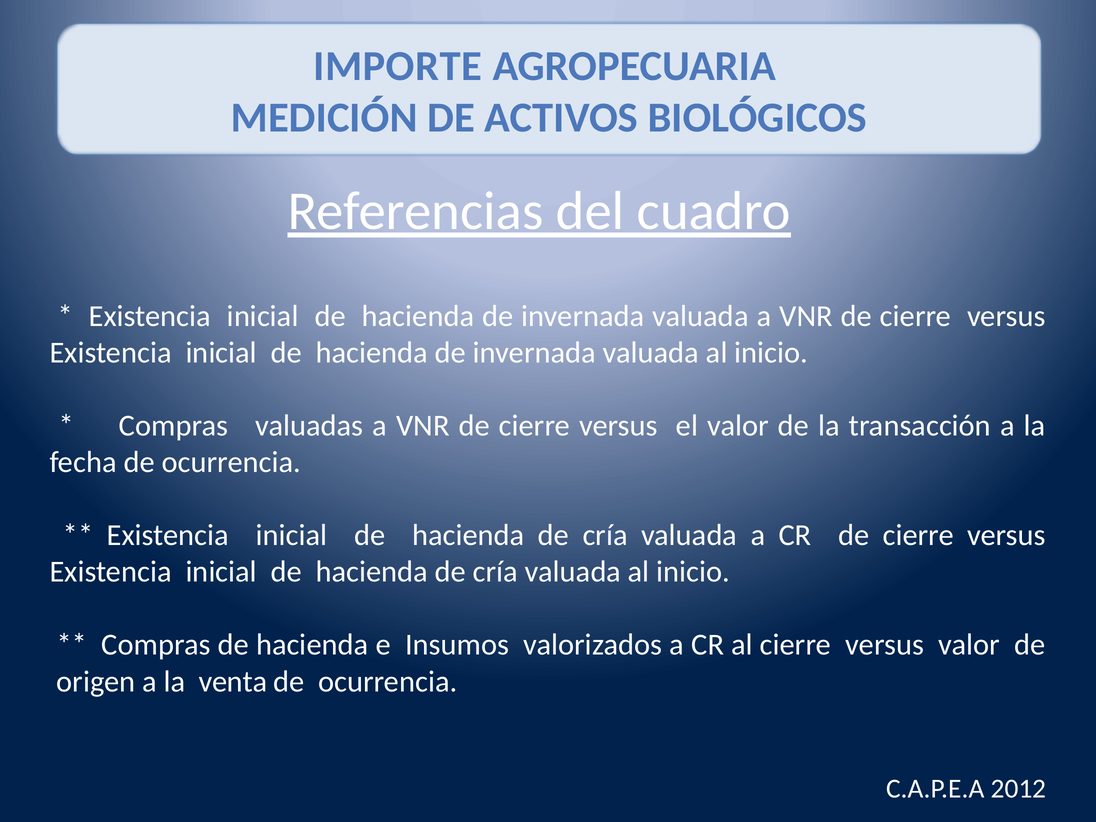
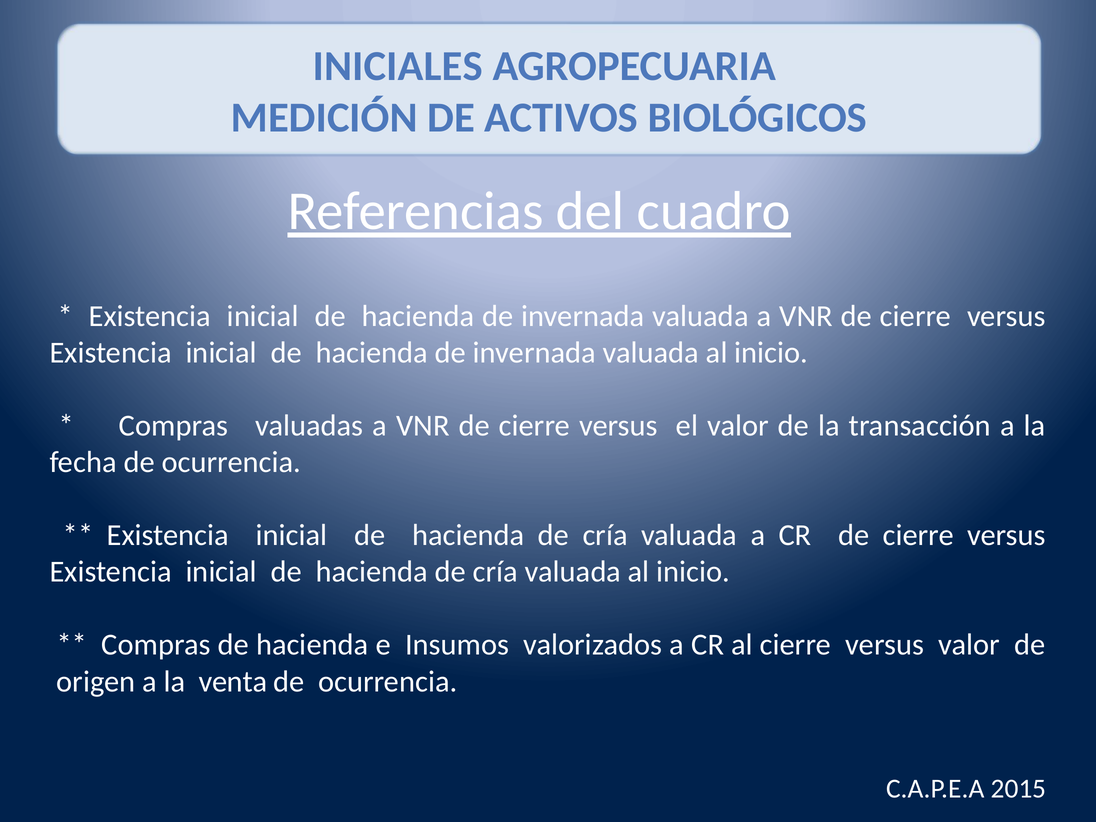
IMPORTE: IMPORTE -> INICIALES
2012: 2012 -> 2015
